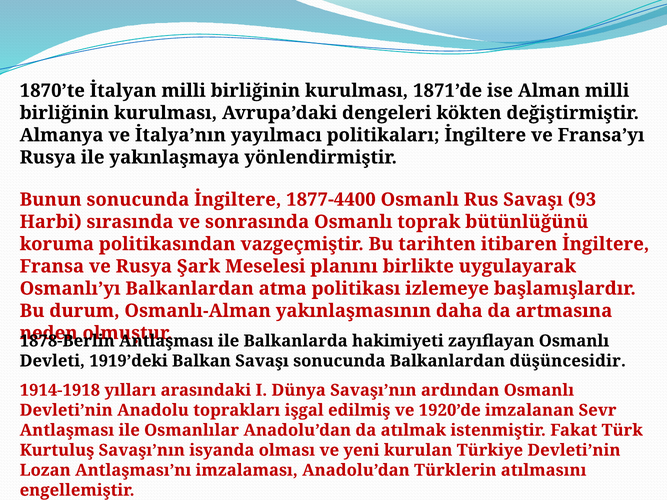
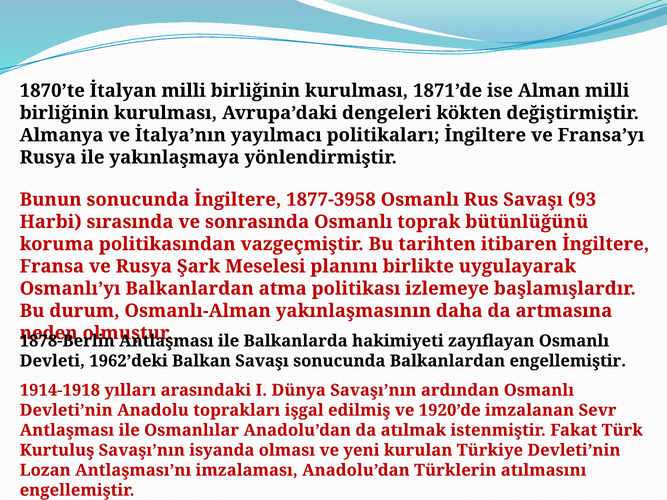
1877-4400: 1877-4400 -> 1877-3958
1919’deki: 1919’deki -> 1962’deki
Balkanlardan düşüncesidir: düşüncesidir -> engellemiştir
